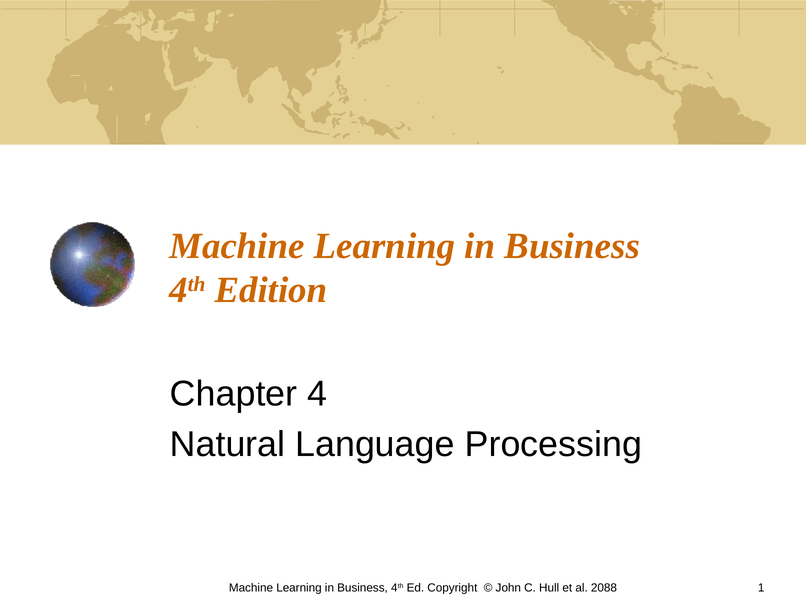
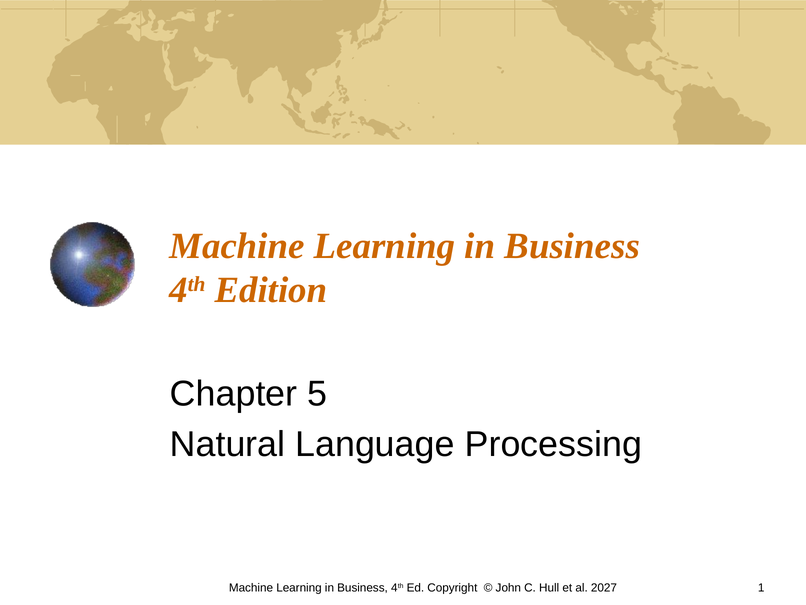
4: 4 -> 5
2088: 2088 -> 2027
